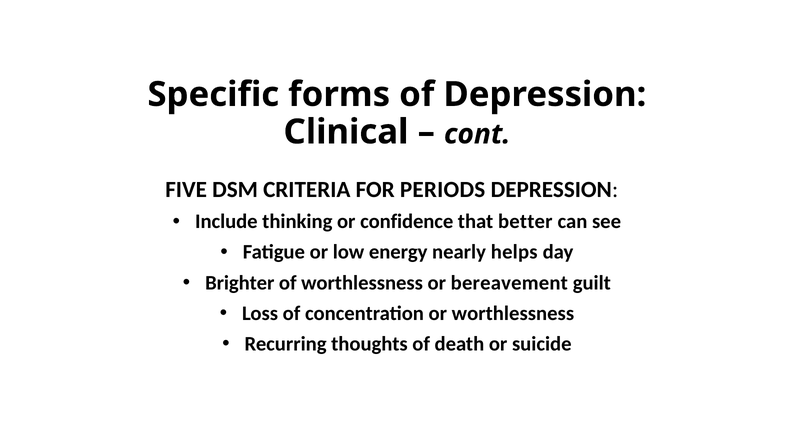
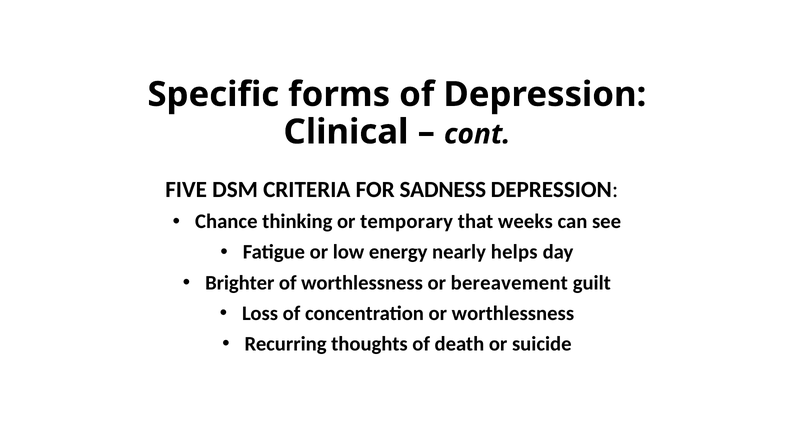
PERIODS: PERIODS -> SADNESS
Include: Include -> Chance
confidence: confidence -> temporary
better: better -> weeks
